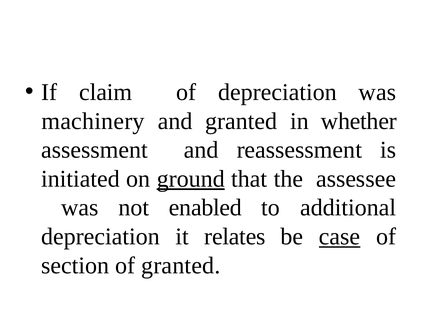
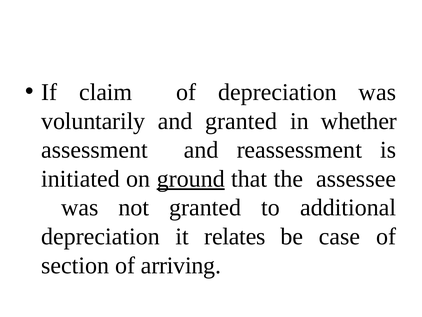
machinery: machinery -> voluntarily
not enabled: enabled -> granted
case underline: present -> none
of granted: granted -> arriving
